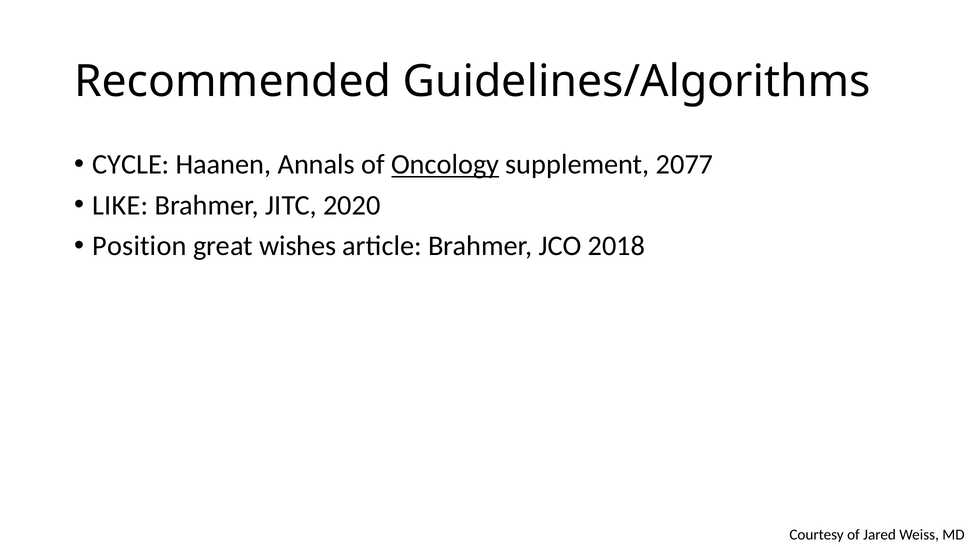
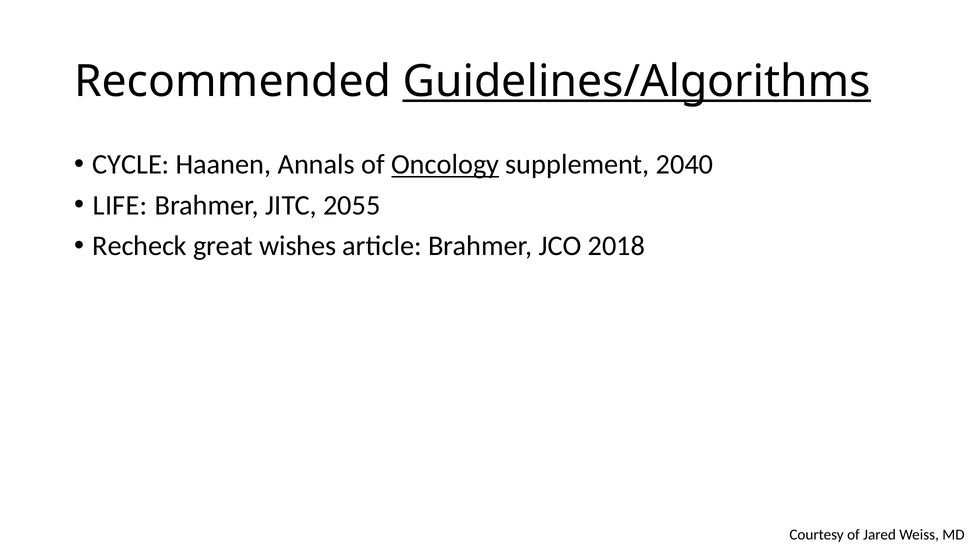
Guidelines/Algorithms underline: none -> present
2077: 2077 -> 2040
LIKE: LIKE -> LIFE
2020: 2020 -> 2055
Position: Position -> Recheck
